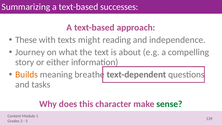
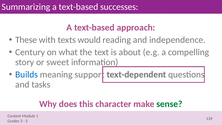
might: might -> would
Journey: Journey -> Century
either: either -> sweet
Builds colour: orange -> blue
breathe: breathe -> support
